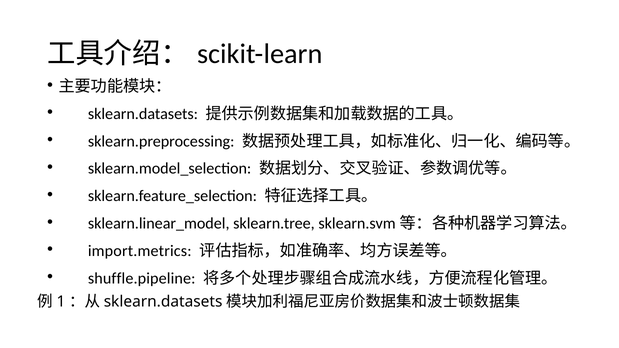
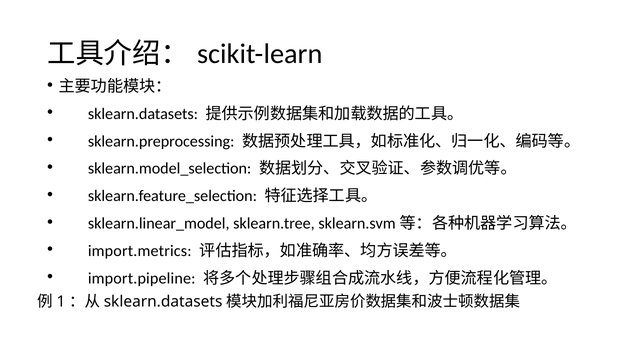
shuffle.pipeline: shuffle.pipeline -> import.pipeline
